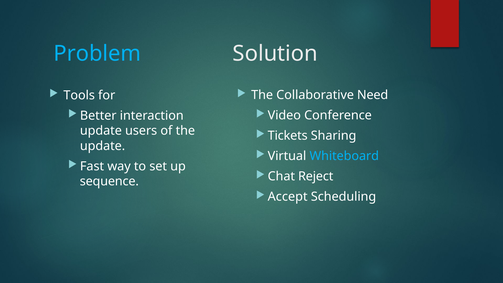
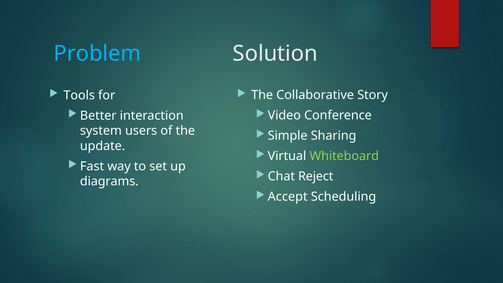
Need: Need -> Story
update at (101, 131): update -> system
Tickets: Tickets -> Simple
Whiteboard colour: light blue -> light green
sequence: sequence -> diagrams
